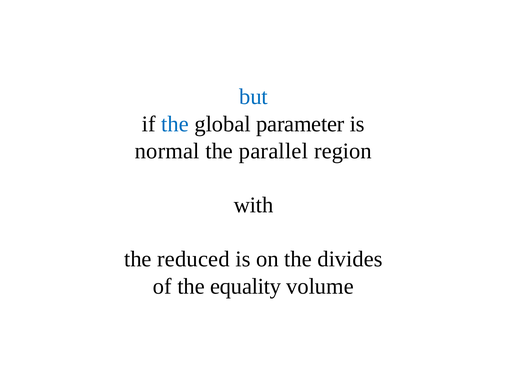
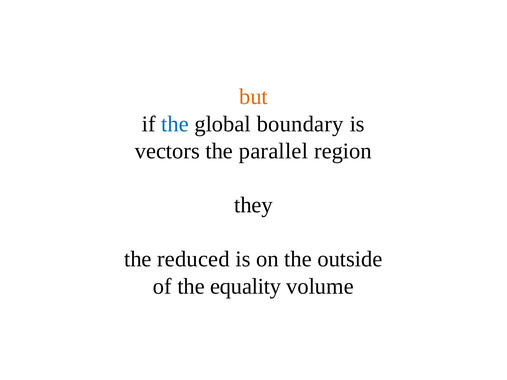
but colour: blue -> orange
parameter: parameter -> boundary
normal: normal -> vectors
with: with -> they
divides: divides -> outside
